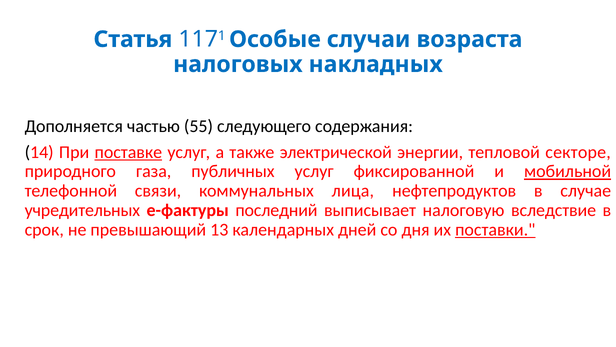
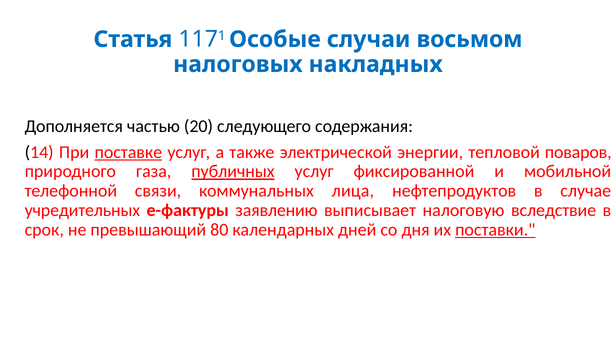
возраста: возраста -> восьмом
55: 55 -> 20
секторе: секторе -> поваров
публичных underline: none -> present
мобильной underline: present -> none
последний: последний -> заявлению
13: 13 -> 80
